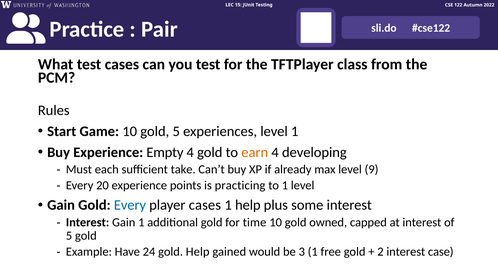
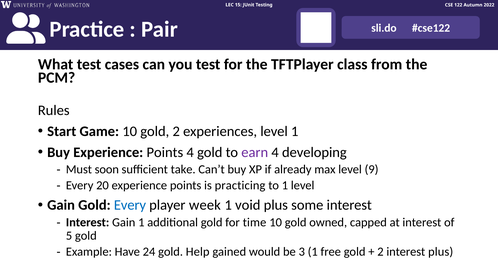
gold 5: 5 -> 2
Buy Experience Empty: Empty -> Points
earn colour: orange -> purple
each: each -> soon
player cases: cases -> week
1 help: help -> void
interest case: case -> plus
